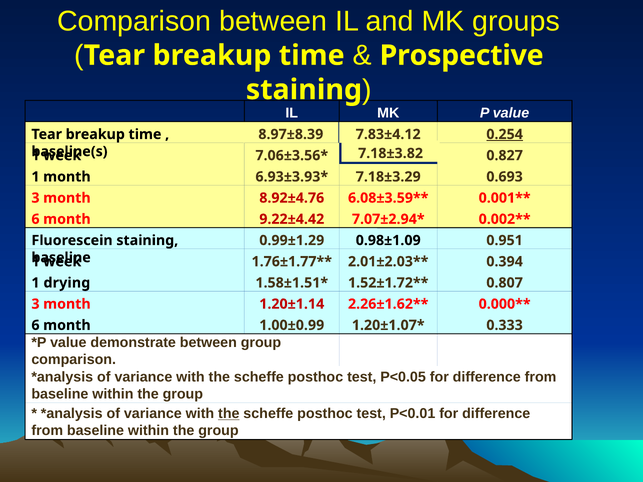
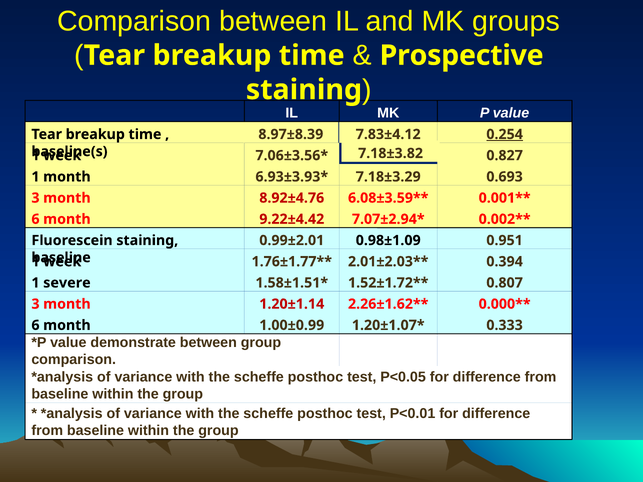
0.99±1.29: 0.99±1.29 -> 0.99±2.01
drying: drying -> severe
the at (229, 414) underline: present -> none
